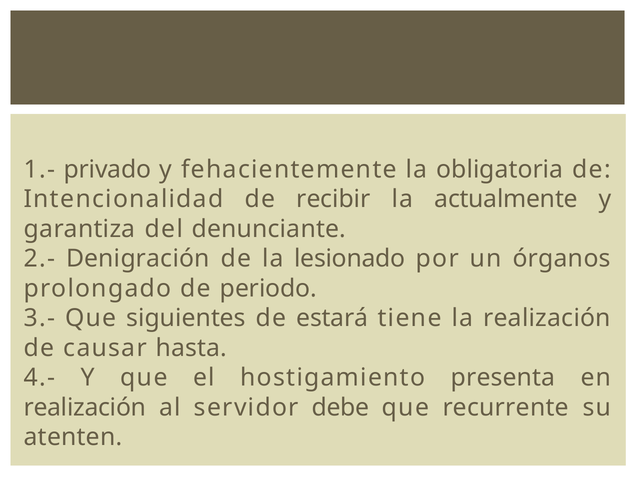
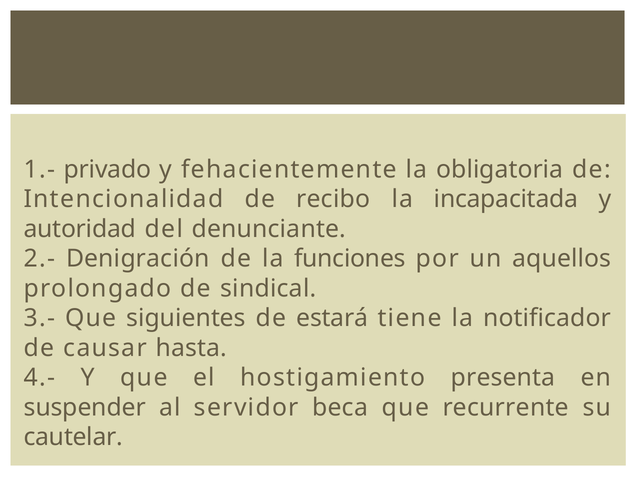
recibir: recibir -> recibo
actualmente: actualmente -> incapacitada
garantiza: garantiza -> autoridad
lesionado: lesionado -> funciones
órganos: órganos -> aquellos
periodo: periodo -> sindical
la realización: realización -> notificador
realización at (85, 407): realización -> suspender
debe: debe -> beca
atenten: atenten -> cautelar
